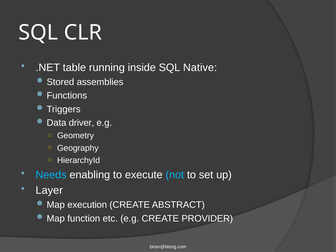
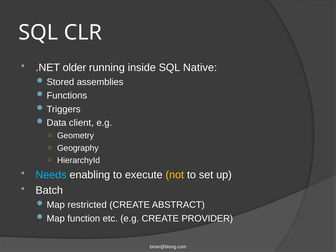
table: table -> older
driver: driver -> client
not colour: light blue -> yellow
Layer: Layer -> Batch
execution: execution -> restricted
